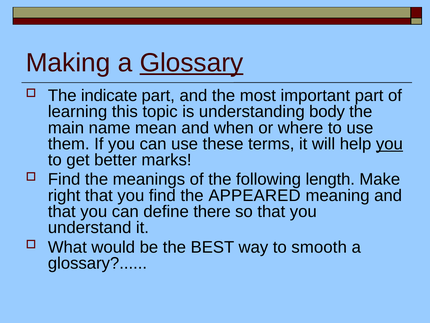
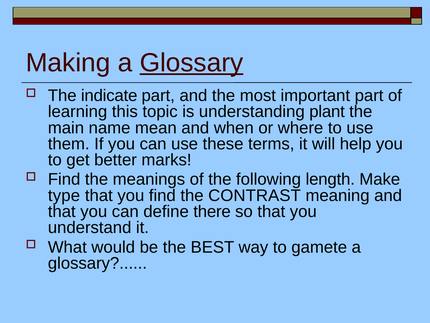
body: body -> plant
you at (389, 144) underline: present -> none
right: right -> type
APPEARED: APPEARED -> CONTRAST
smooth: smooth -> gamete
